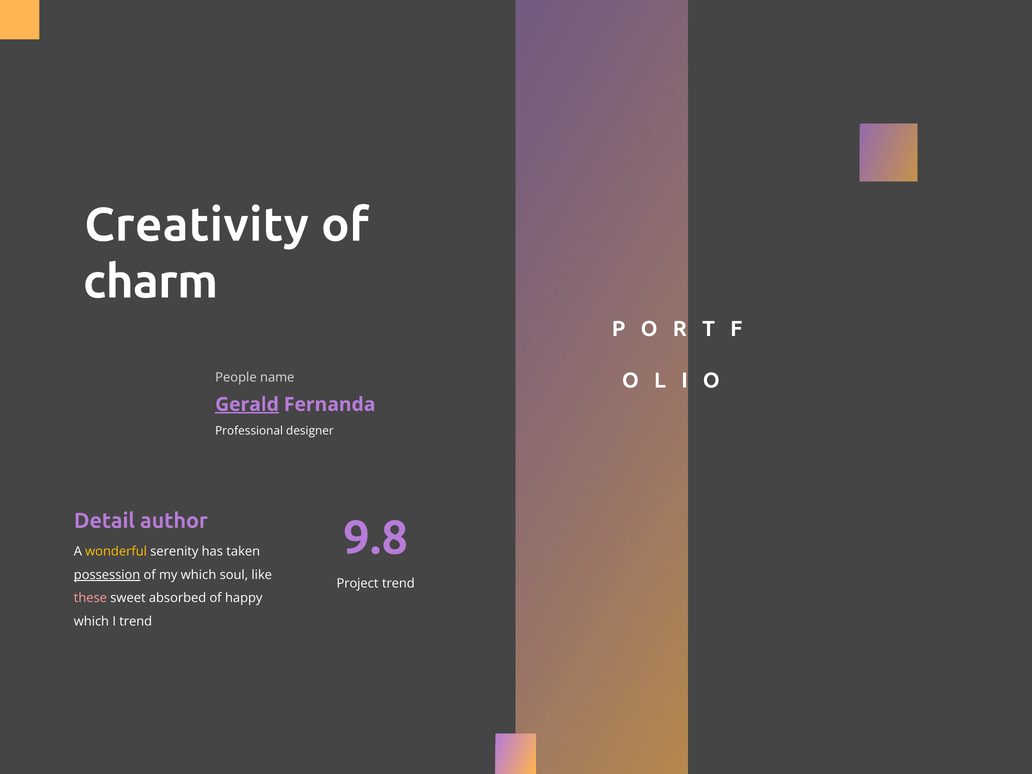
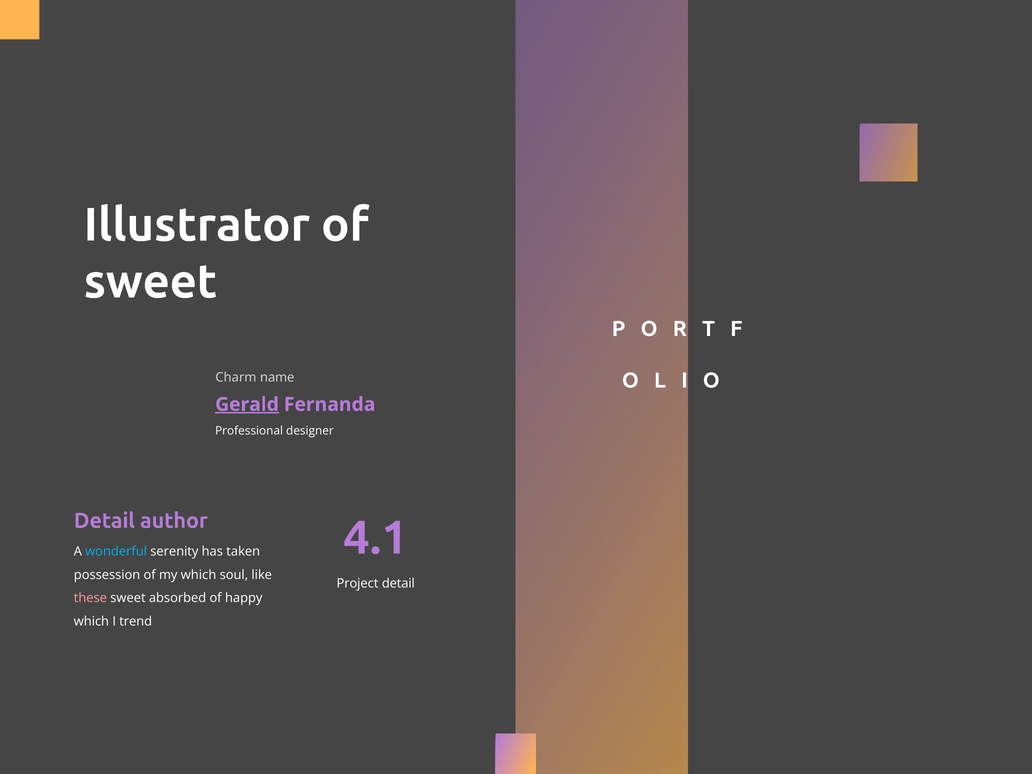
Creativity: Creativity -> Illustrator
charm at (151, 282): charm -> sweet
People: People -> Charm
9.8: 9.8 -> 4.1
wonderful colour: yellow -> light blue
possession underline: present -> none
Project trend: trend -> detail
